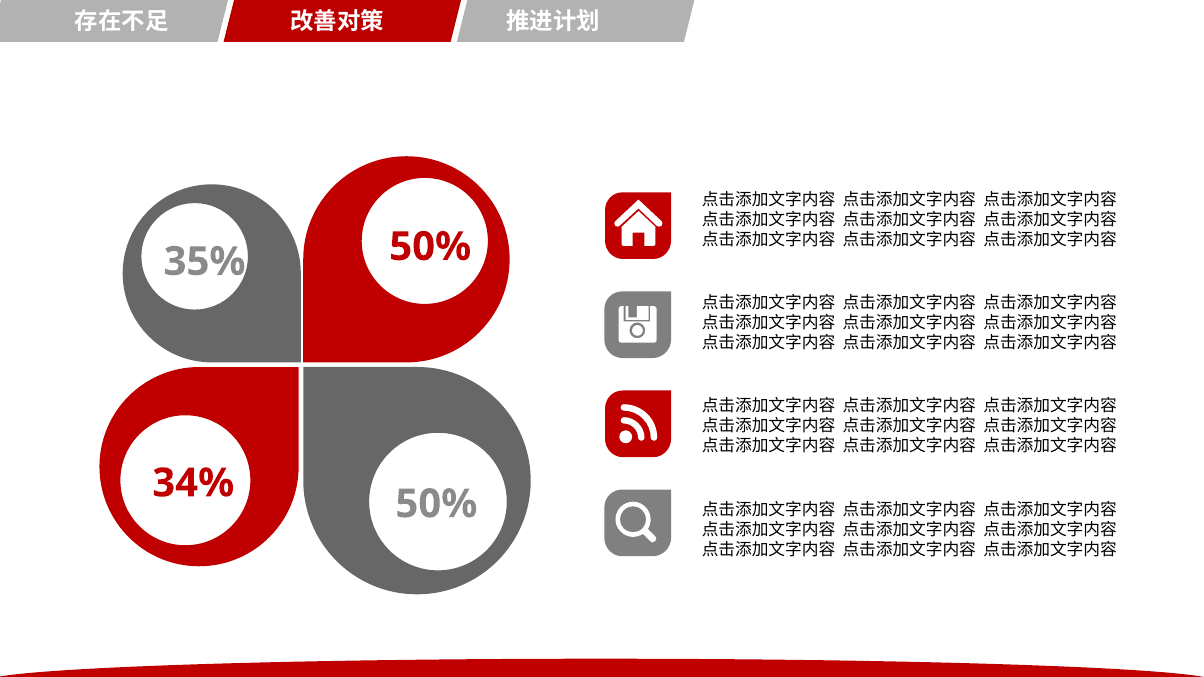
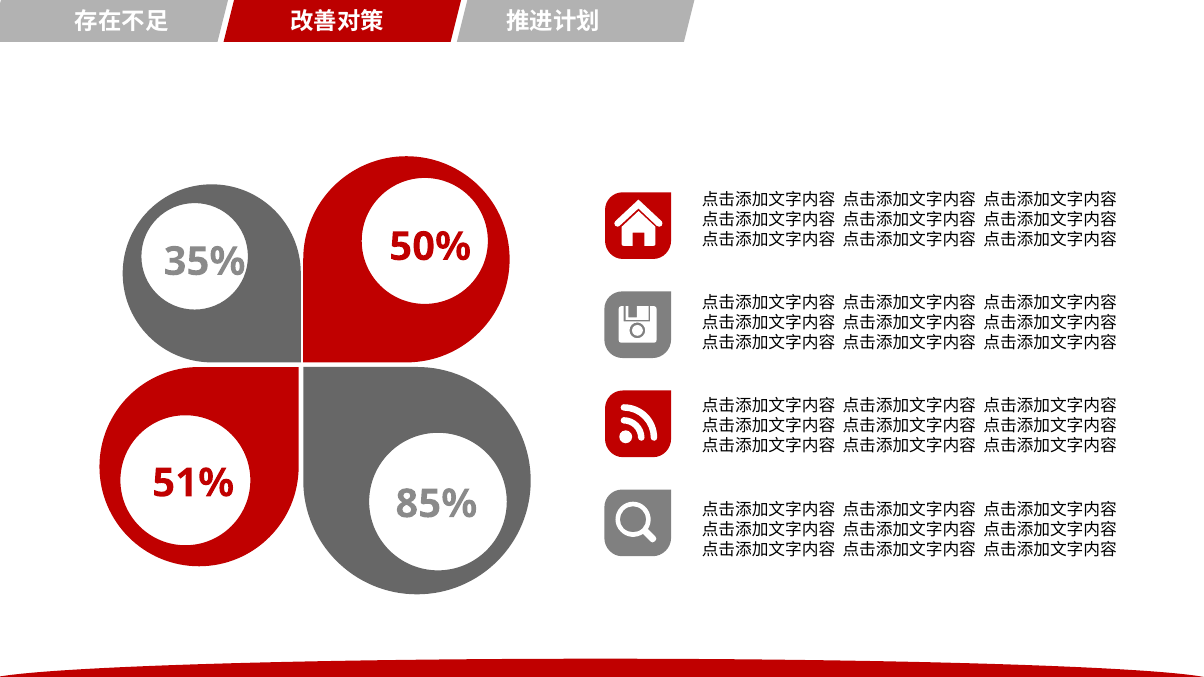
34%: 34% -> 51%
50% at (436, 504): 50% -> 85%
